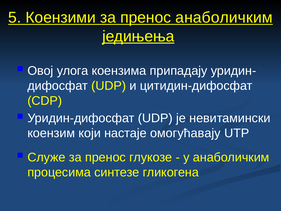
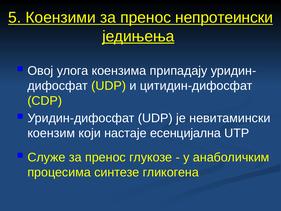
пренос анаболичким: анаболичким -> непротеински
омогућавају: омогућавају -> есенцијална
